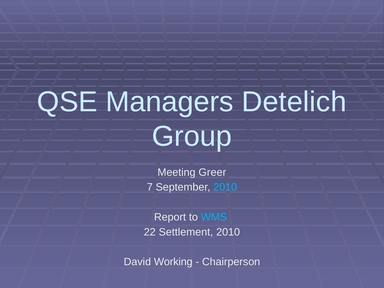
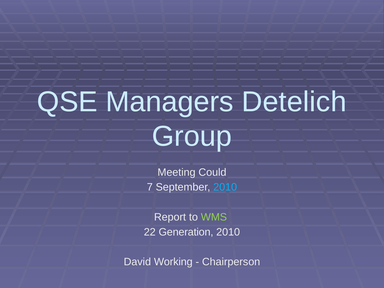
Greer: Greer -> Could
WMS colour: light blue -> light green
Settlement: Settlement -> Generation
